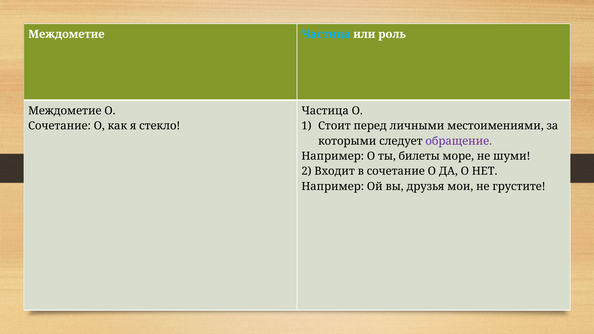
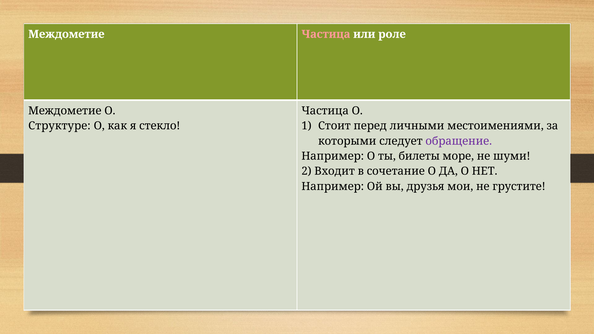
Частица at (326, 34) colour: light blue -> pink
роль: роль -> роле
Сочетание at (60, 126): Сочетание -> Структуре
